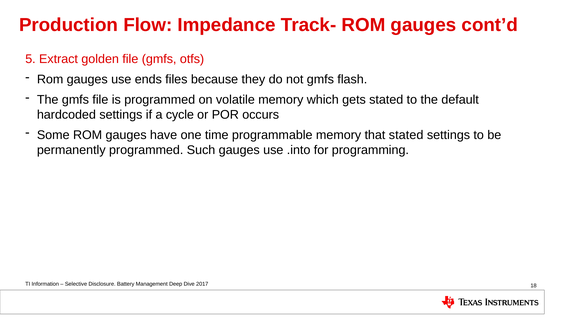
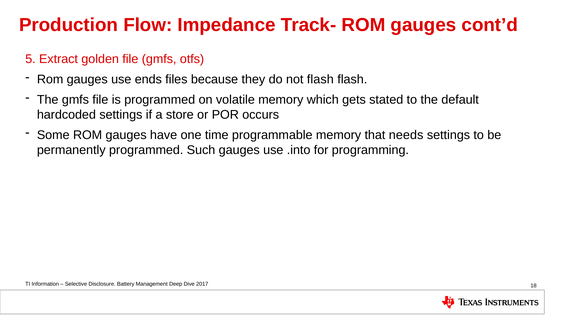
not gmfs: gmfs -> flash
cycle: cycle -> store
that stated: stated -> needs
